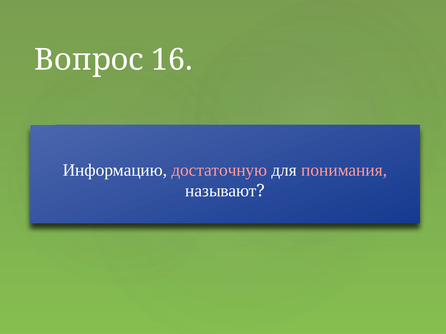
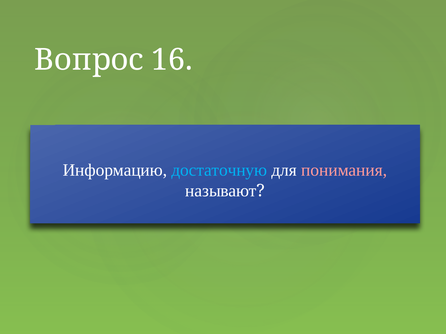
достаточную colour: pink -> light blue
